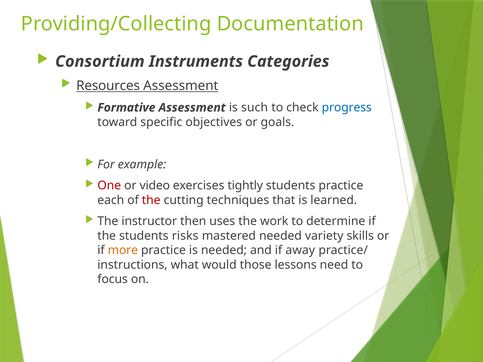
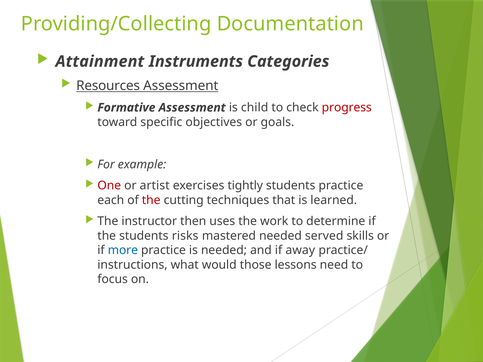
Consortium: Consortium -> Attainment
such: such -> child
progress colour: blue -> red
video: video -> artist
variety: variety -> served
more colour: orange -> blue
